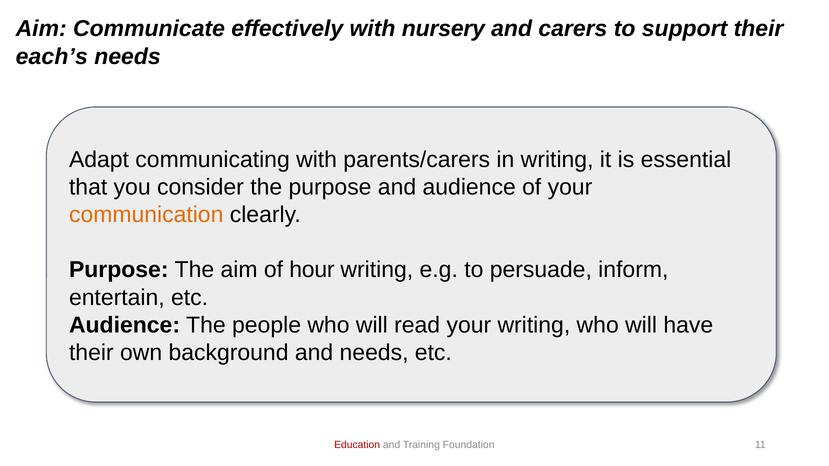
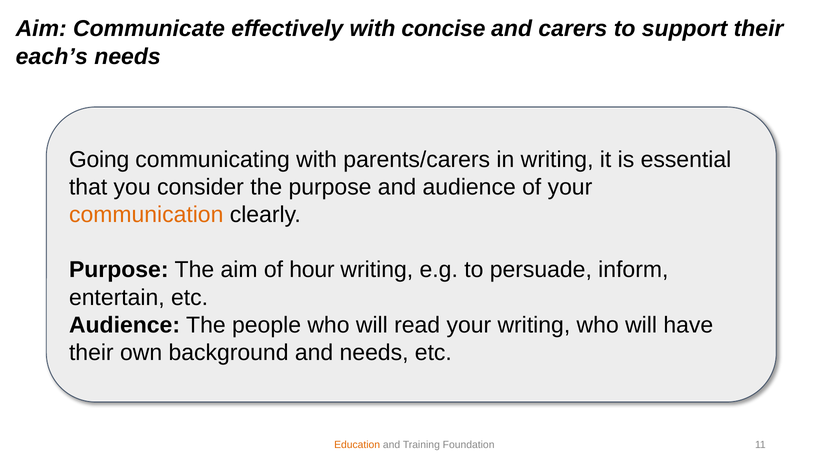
nursery: nursery -> concise
Adapt: Adapt -> Going
Education colour: red -> orange
